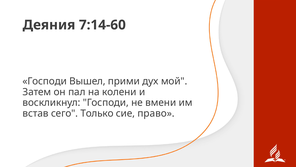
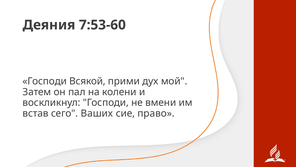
7:14-60: 7:14-60 -> 7:53-60
Вышел: Вышел -> Всякой
Только: Только -> Ваших
